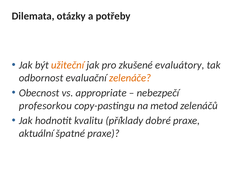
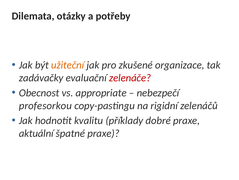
evaluátory: evaluátory -> organizace
odbornost: odbornost -> zadávačky
zelenáče colour: orange -> red
metod: metod -> rigidní
